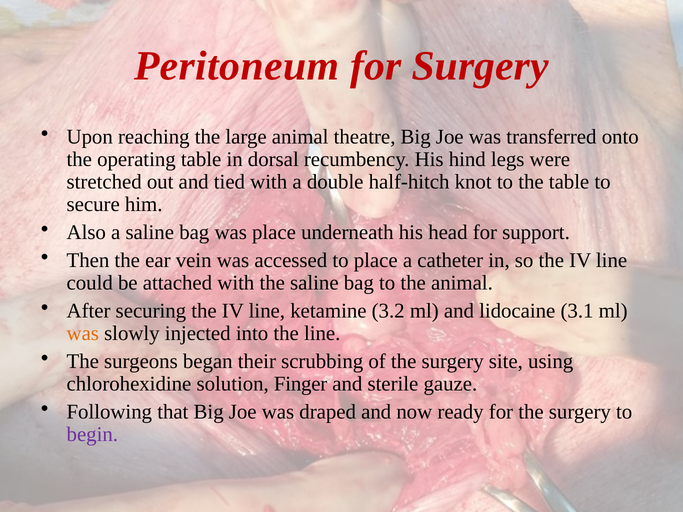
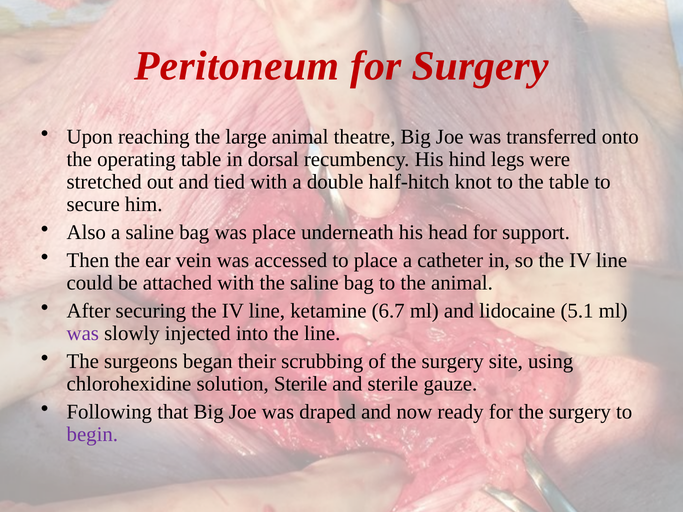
3.2: 3.2 -> 6.7
3.1: 3.1 -> 5.1
was at (83, 334) colour: orange -> purple
solution Finger: Finger -> Sterile
